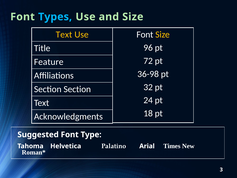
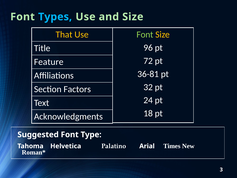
Text at (64, 35): Text -> That
Font at (145, 35) colour: white -> light green
36-98: 36-98 -> 36-81
Section Section: Section -> Factors
